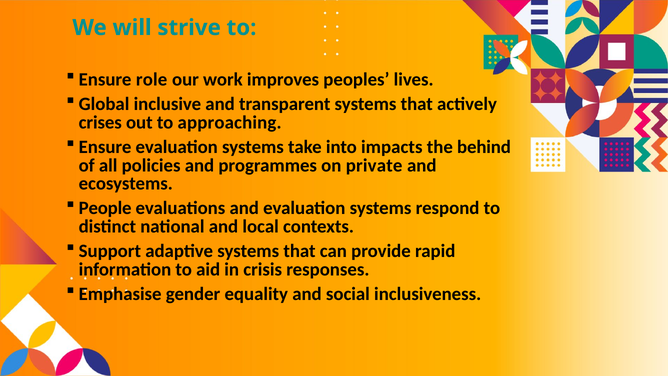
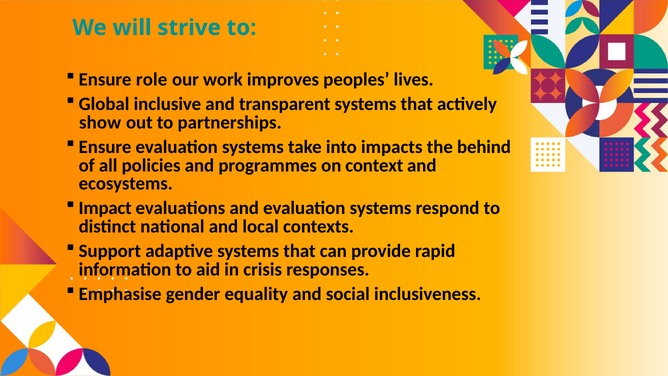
crises: crises -> show
approaching: approaching -> partnerships
private: private -> context
People: People -> Impact
